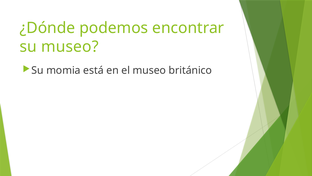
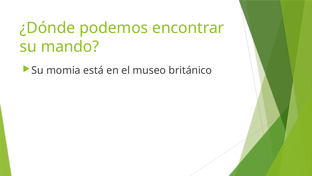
su museo: museo -> mando
